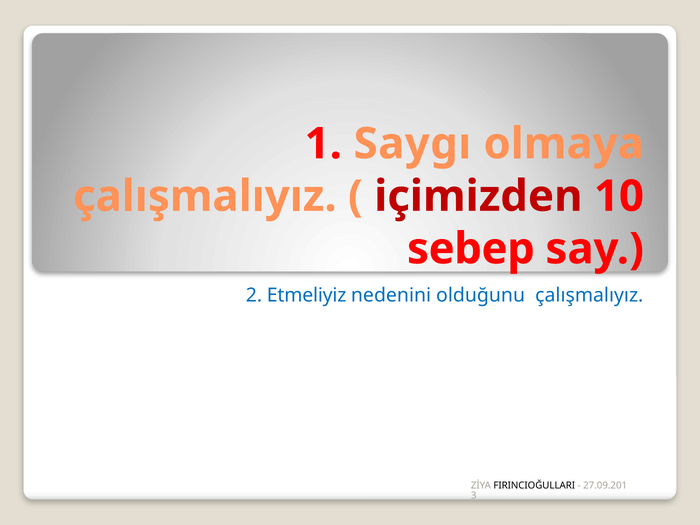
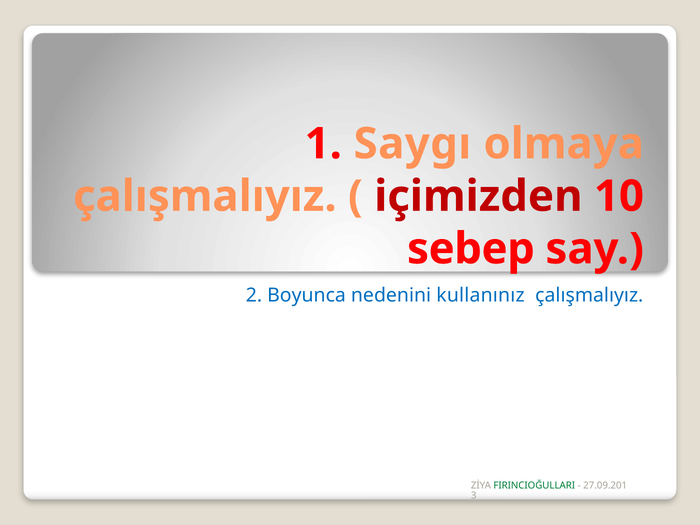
Etmeliyiz: Etmeliyiz -> Boyunca
olduğunu: olduğunu -> kullanınız
FIRINCIOĞULLARI colour: black -> green
